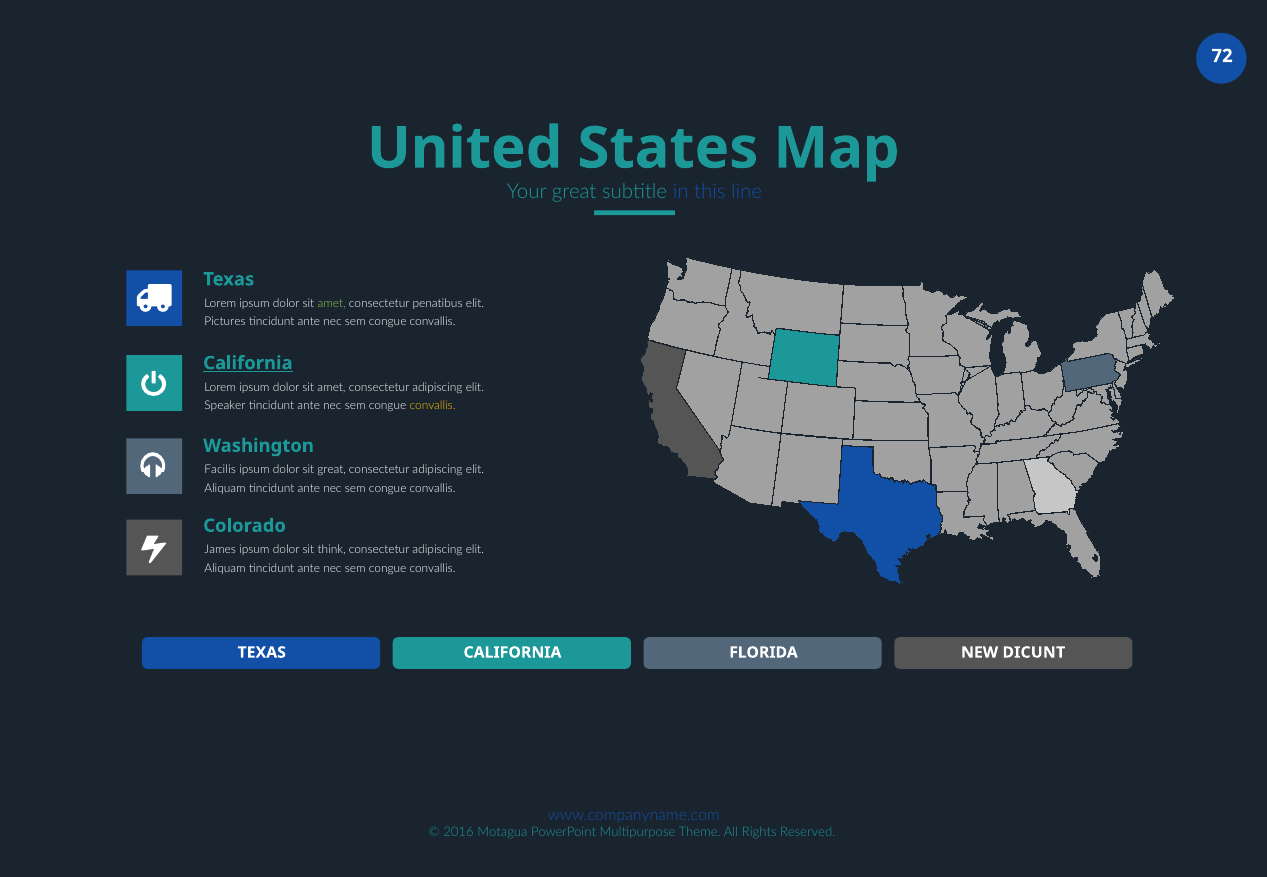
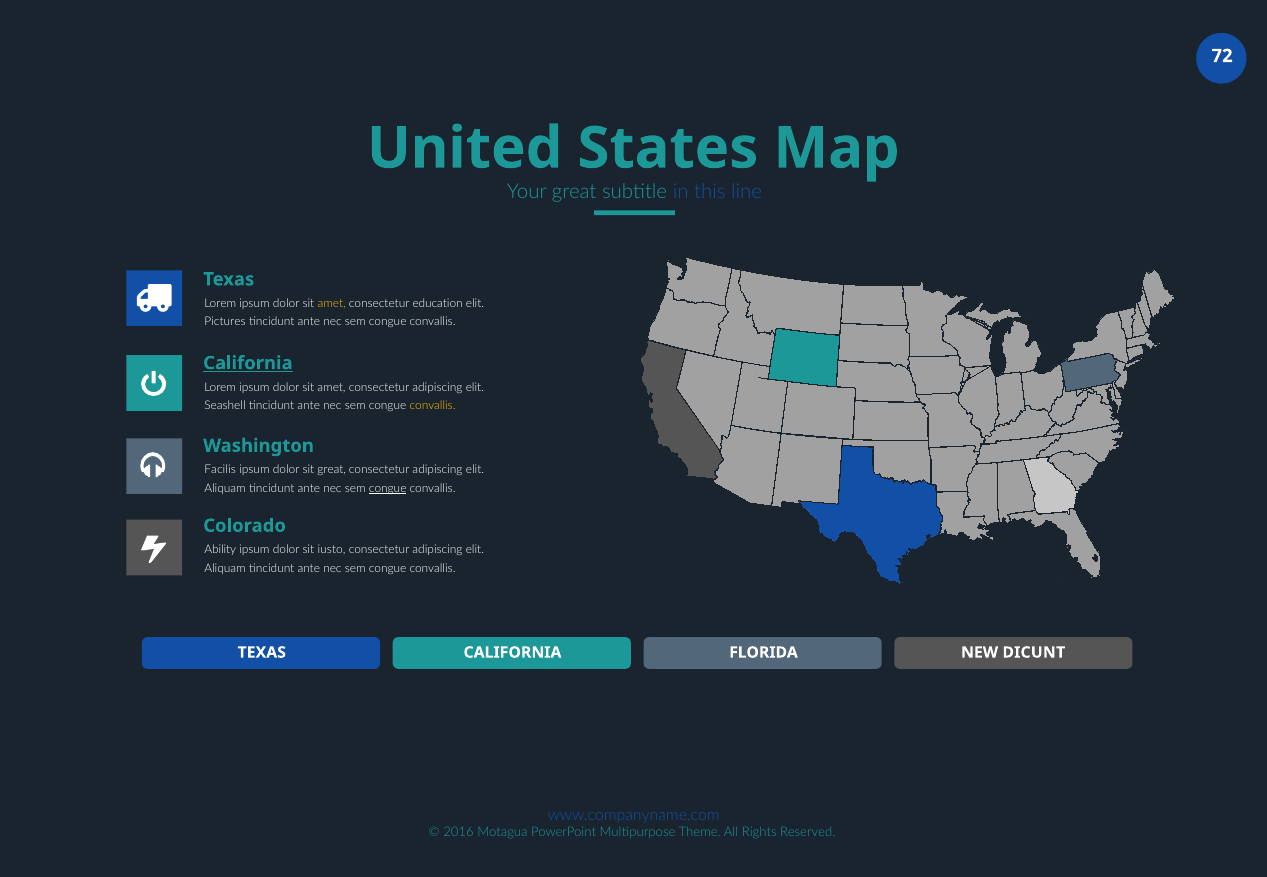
amet at (332, 303) colour: light green -> yellow
penatibus: penatibus -> education
Speaker: Speaker -> Seashell
congue at (388, 488) underline: none -> present
James: James -> Ability
think: think -> iusto
